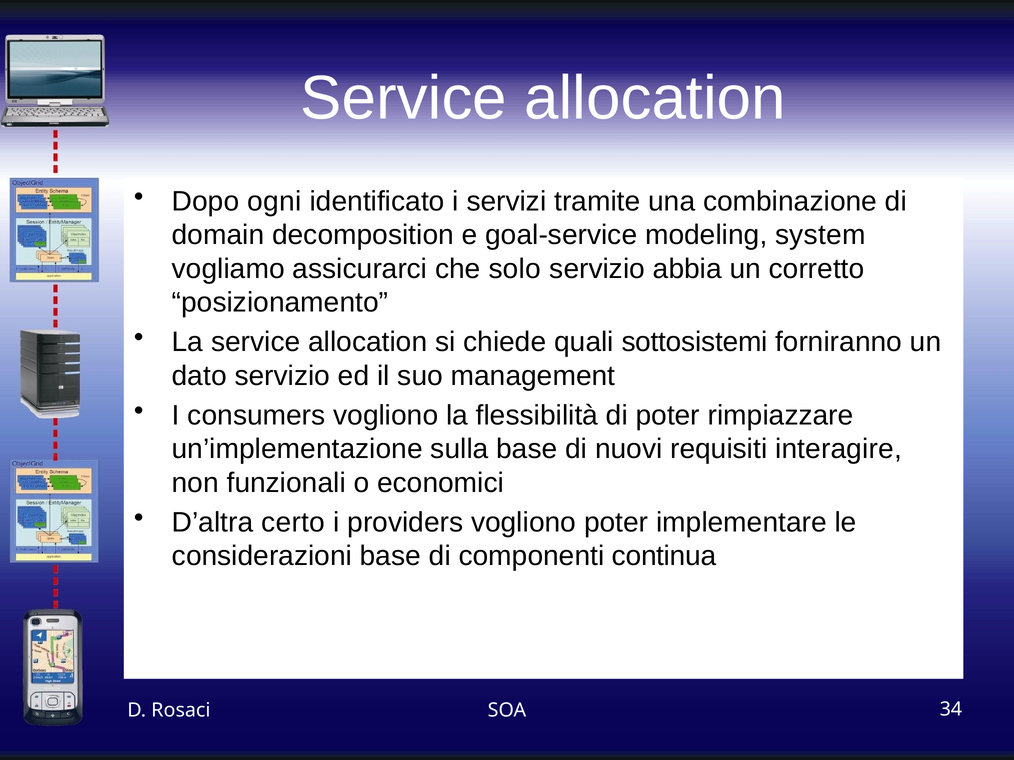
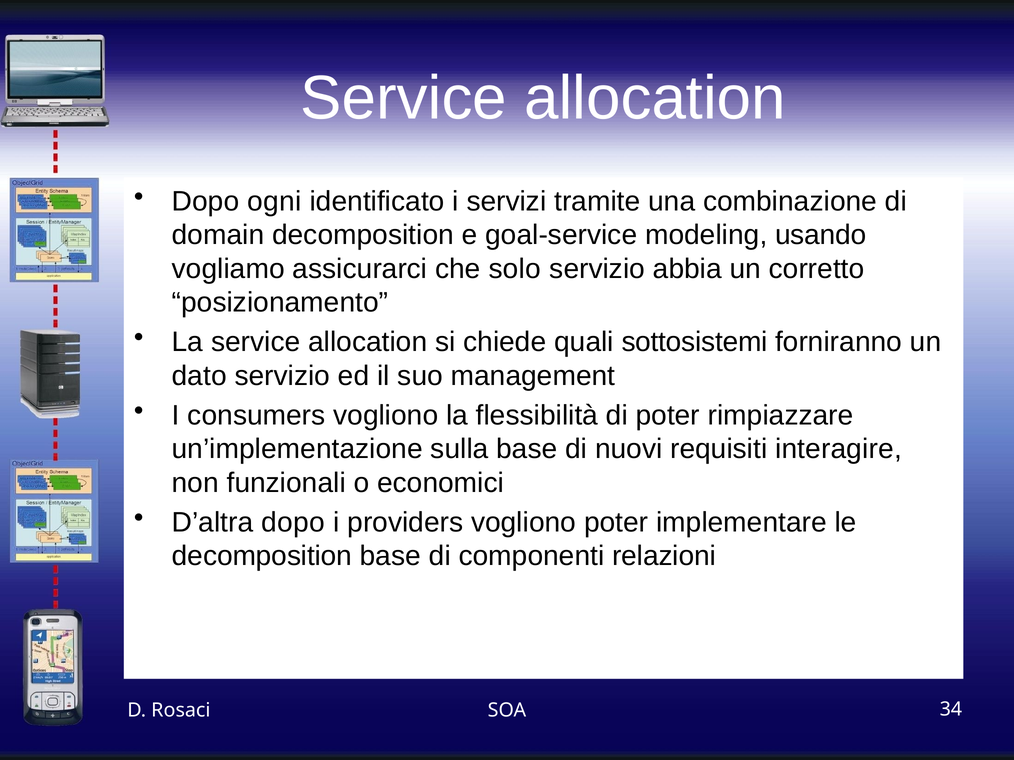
system: system -> usando
D’altra certo: certo -> dopo
considerazioni at (262, 556): considerazioni -> decomposition
continua: continua -> relazioni
